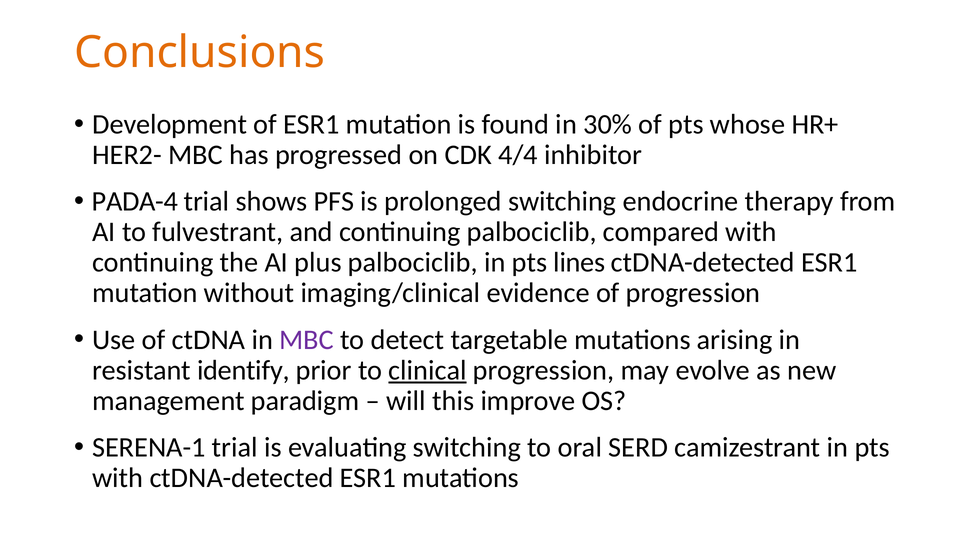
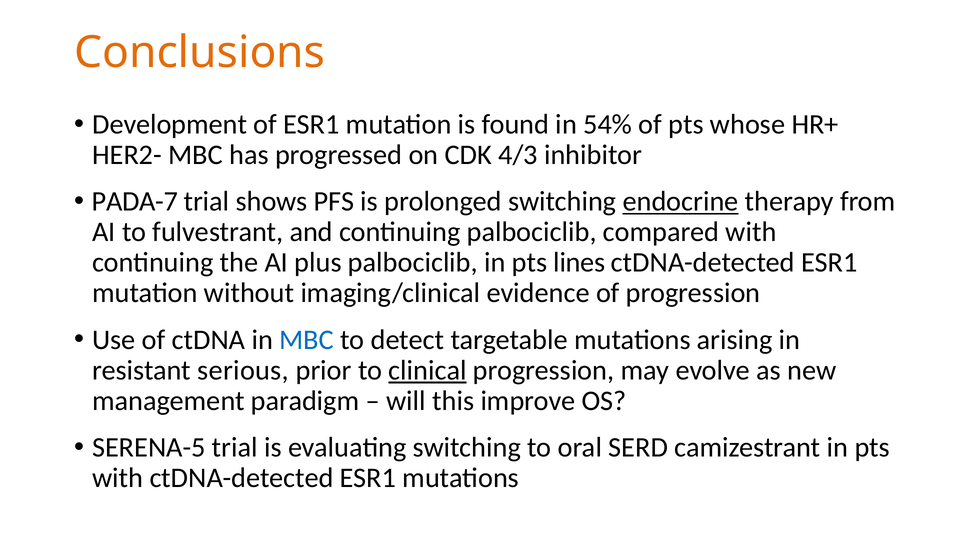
30%: 30% -> 54%
4/4: 4/4 -> 4/3
PADA-4: PADA-4 -> PADA-7
endocrine underline: none -> present
MBC at (307, 340) colour: purple -> blue
identify: identify -> serious
SERENA-1: SERENA-1 -> SERENA-5
